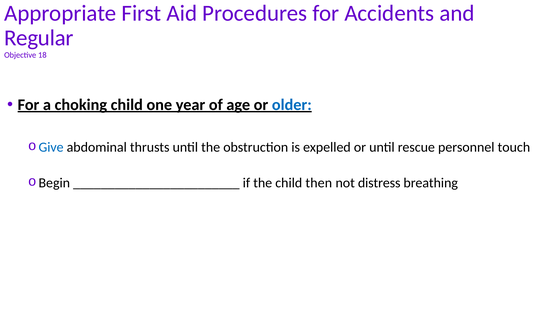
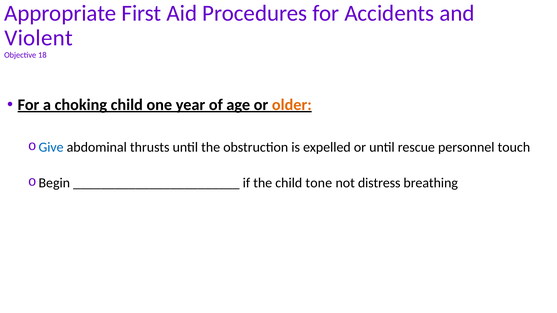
Regular: Regular -> Violent
older colour: blue -> orange
then: then -> tone
